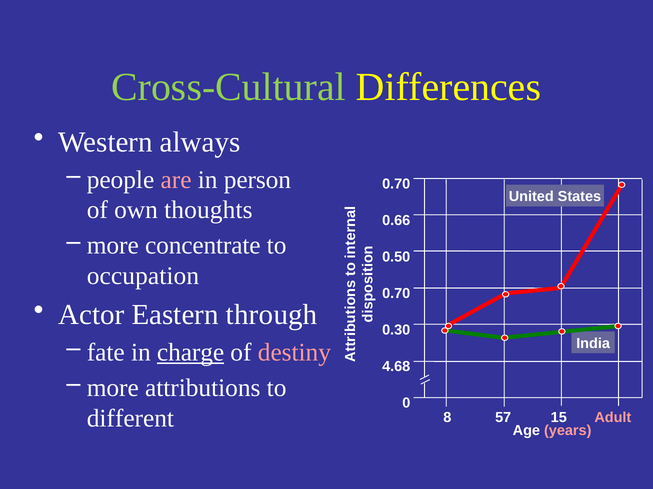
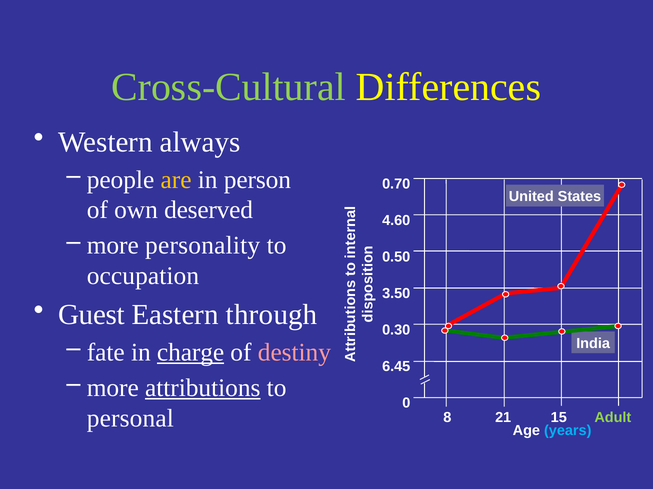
are colour: pink -> yellow
thoughts: thoughts -> deserved
0.66: 0.66 -> 4.60
concentrate: concentrate -> personality
0.70 at (396, 294): 0.70 -> 3.50
Actor: Actor -> Guest
4.68: 4.68 -> 6.45
attributions underline: none -> present
different: different -> personal
years colour: pink -> light blue
57: 57 -> 21
Adult colour: pink -> light green
